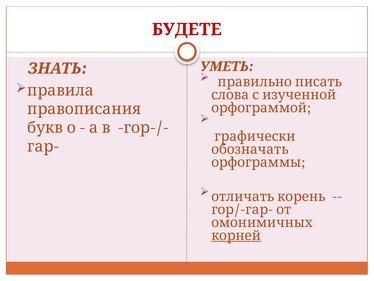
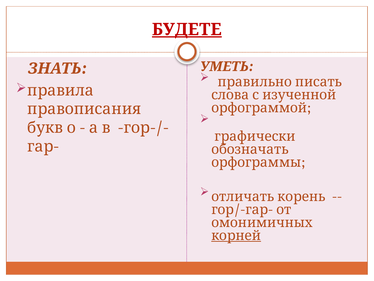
БУДЕТЕ underline: none -> present
